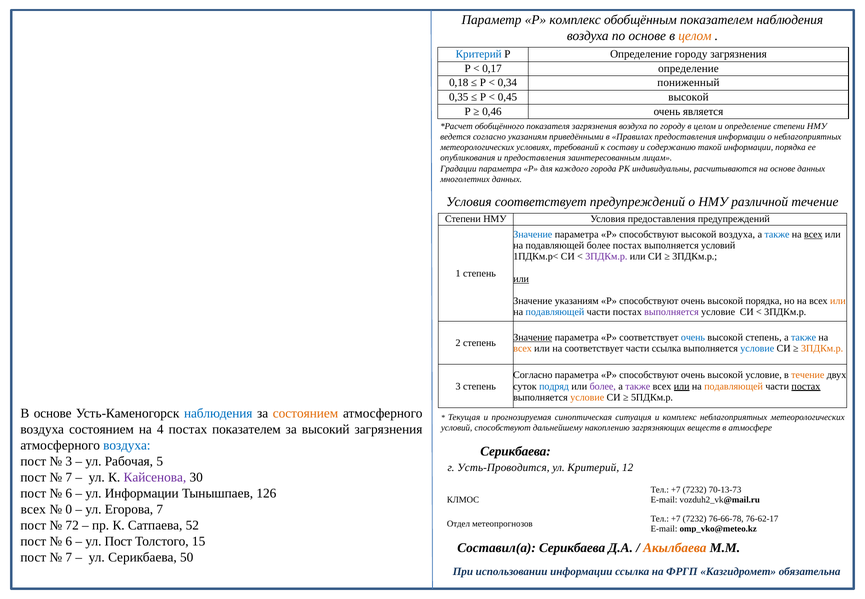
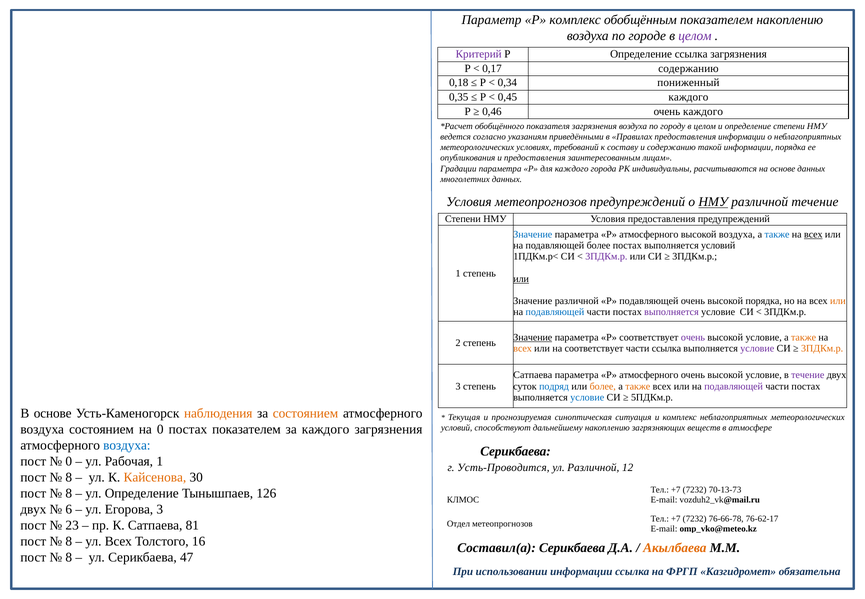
показателем наблюдения: наблюдения -> накоплению
по основе: основе -> городе
целом at (695, 36) colour: orange -> purple
Критерий at (479, 54) colour: blue -> purple
Определение городу: городу -> ссылка
0,17 определение: определение -> содержанию
0,45 высокой: высокой -> каждого
очень является: является -> каждого
Условия соответствует: соответствует -> метеопрогнозов
НМУ at (713, 202) underline: none -> present
способствуют at (649, 234): способствуют -> атмосферного
Значение указаниям: указаниям -> различной
способствуют at (649, 301): способствуют -> подавляющей
очень at (693, 337) colour: blue -> purple
степень at (764, 337): степень -> условие
также at (804, 337) colour: blue -> orange
условие at (757, 348) colour: blue -> purple
Согласно at (533, 375): Согласно -> Сатпаева
способствуют at (649, 375): способствуют -> атмосферного
течение at (808, 375) colour: orange -> purple
более at (603, 386) colour: purple -> orange
также at (638, 386) colour: purple -> orange
или at (682, 386) underline: present -> none
подавляющей at (734, 386) colour: orange -> purple
постах at (806, 386) underline: present -> none
условие at (587, 397) colour: orange -> blue
наблюдения at (218, 413) colour: blue -> orange
на 4: 4 -> 0
за высокий: высокий -> каждого
3 at (69, 461): 3 -> 0
Рабочая 5: 5 -> 1
ул Критерий: Критерий -> Различной
7 at (69, 477): 7 -> 8
Кайсенова colour: purple -> orange
6 at (69, 493): 6 -> 8
ул Информации: Информации -> Определение
всех at (33, 509): всех -> двух
0: 0 -> 6
Егорова 7: 7 -> 3
72: 72 -> 23
52: 52 -> 81
6 at (69, 541): 6 -> 8
ул Пост: Пост -> Всех
15: 15 -> 16
7 at (69, 557): 7 -> 8
50: 50 -> 47
